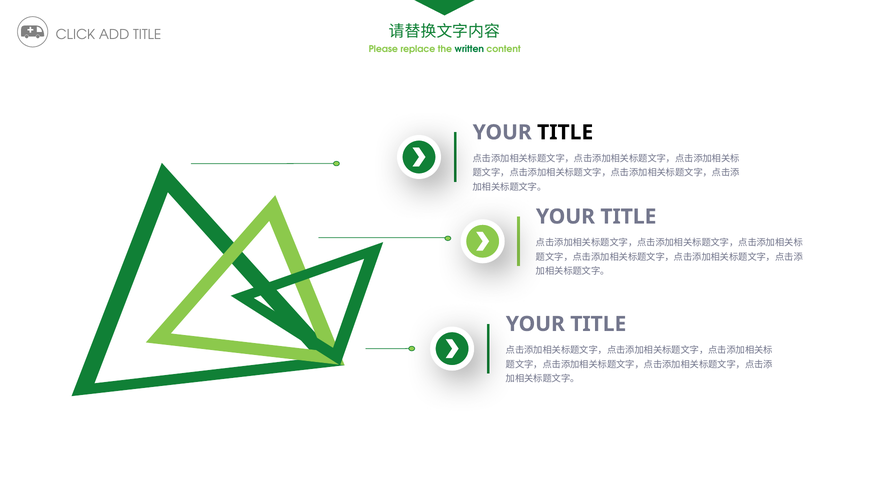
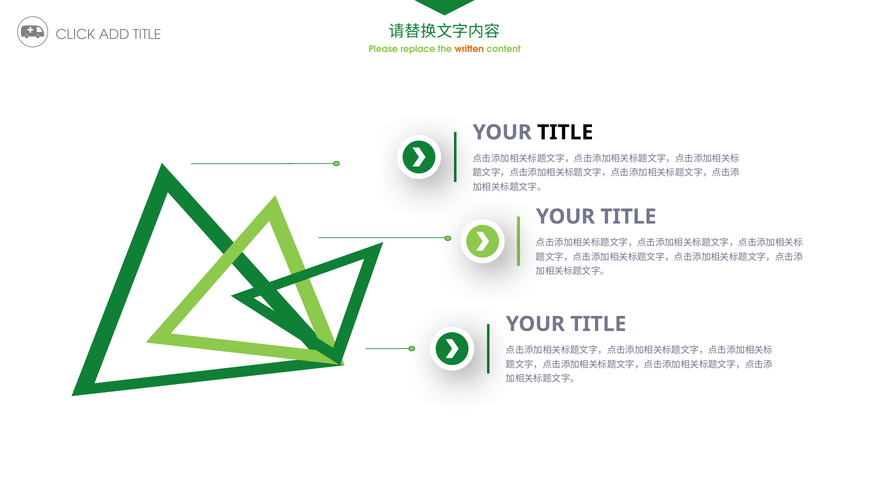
written colour: green -> orange
